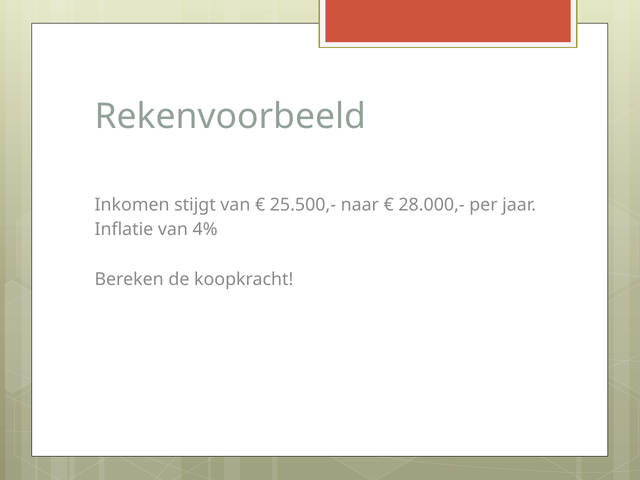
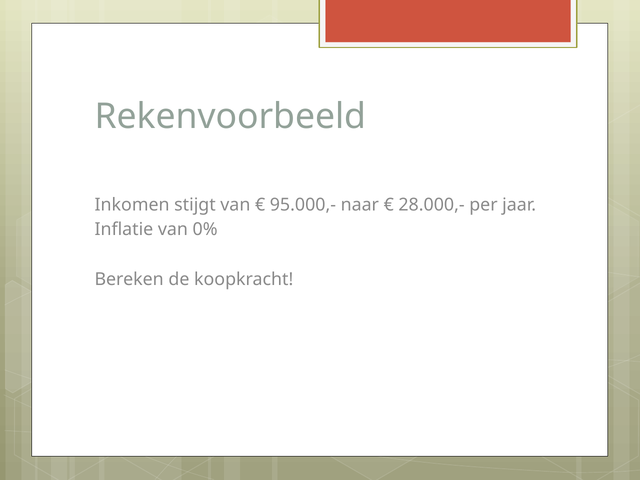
25.500,-: 25.500,- -> 95.000,-
4%: 4% -> 0%
